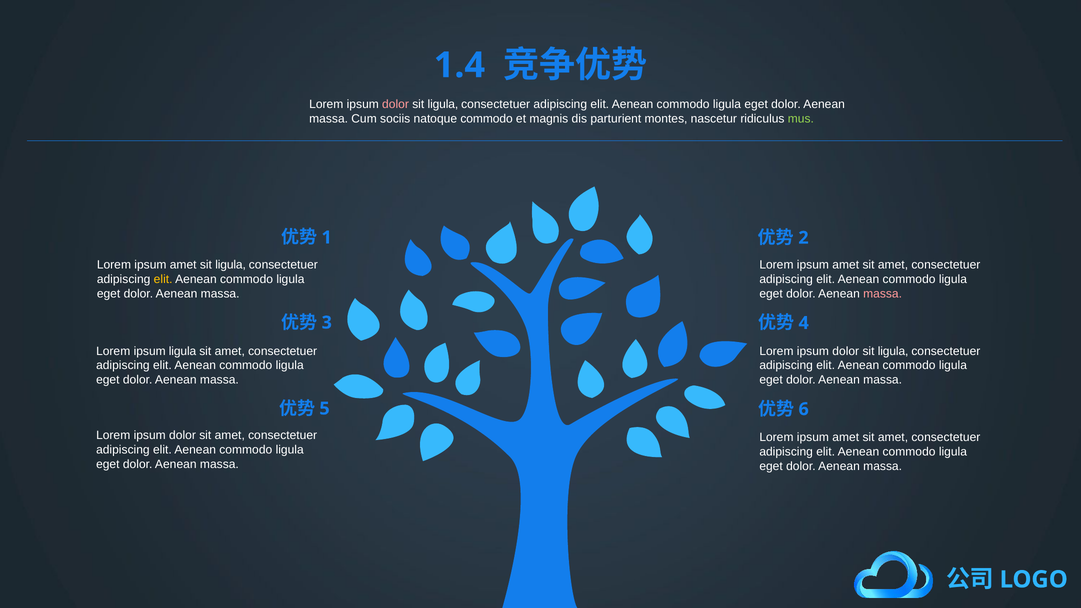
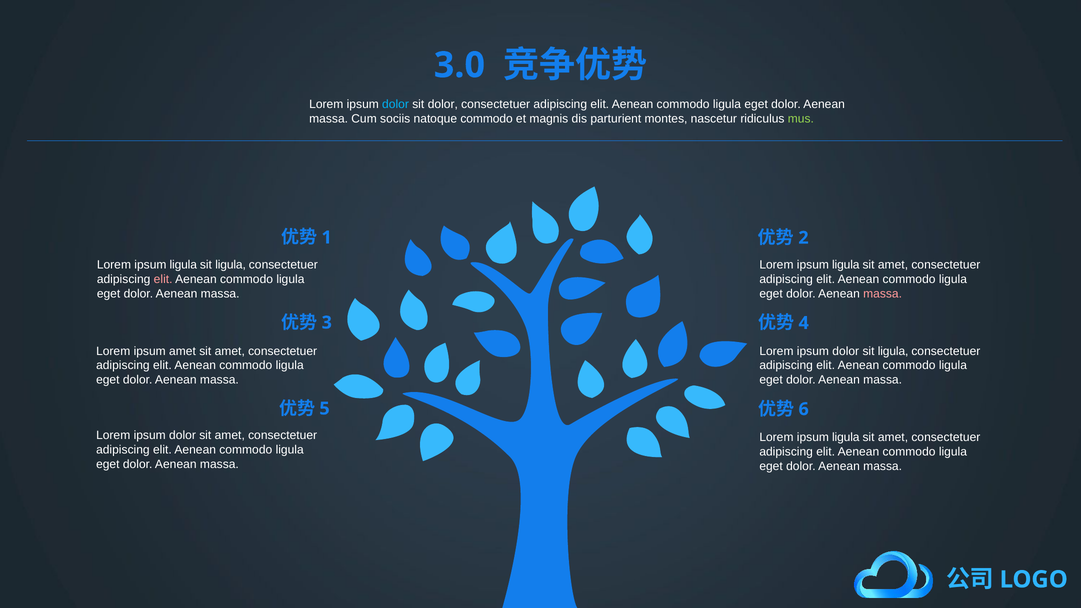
1.4: 1.4 -> 3.0
dolor at (396, 105) colour: pink -> light blue
ligula at (443, 105): ligula -> dolor
amet at (183, 265): amet -> ligula
amet at (846, 265): amet -> ligula
elit at (163, 279) colour: yellow -> pink
ipsum ligula: ligula -> amet
amet at (846, 437): amet -> ligula
